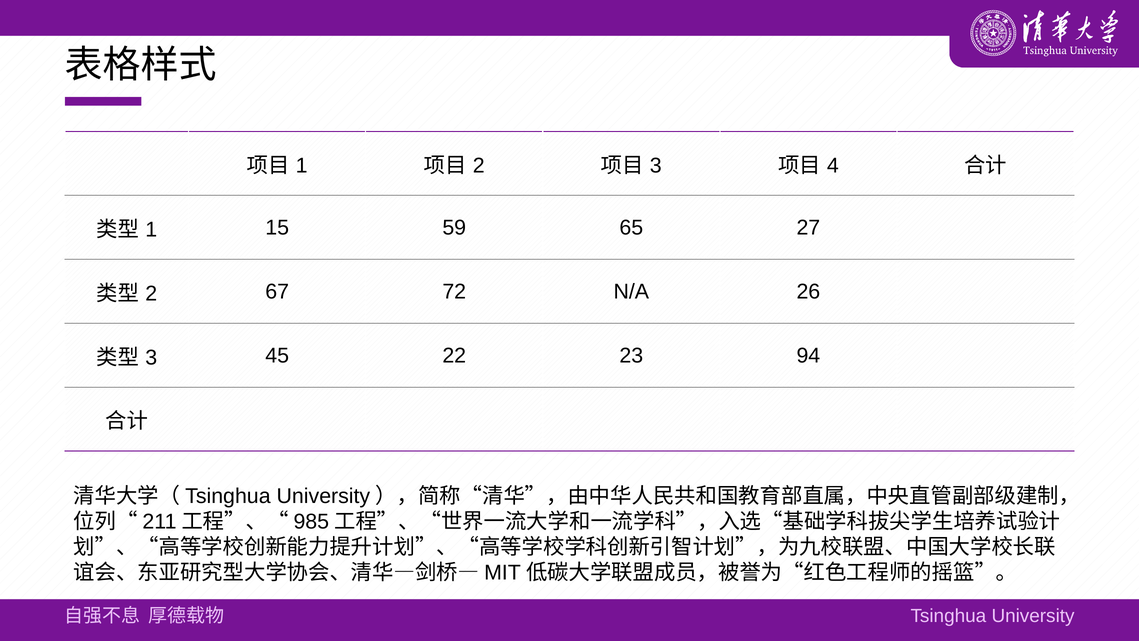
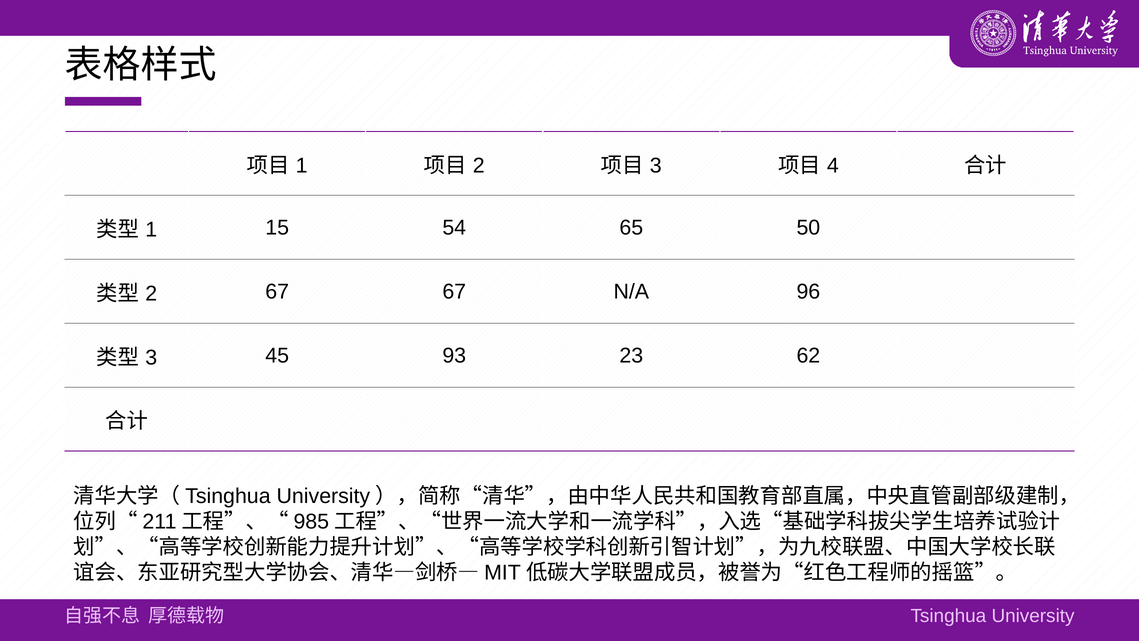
59: 59 -> 54
27: 27 -> 50
67 72: 72 -> 67
26: 26 -> 96
22: 22 -> 93
94: 94 -> 62
